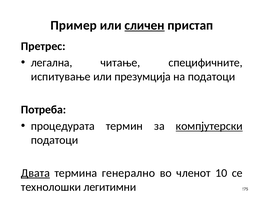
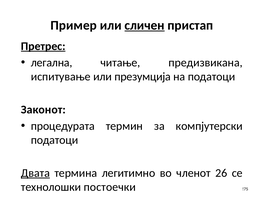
Претрес underline: none -> present
специфичните: специфичните -> предизвикана
Потреба: Потреба -> Законот
компјутерски underline: present -> none
генерално: генерално -> легитимно
10: 10 -> 26
легитимни: легитимни -> постоечки
